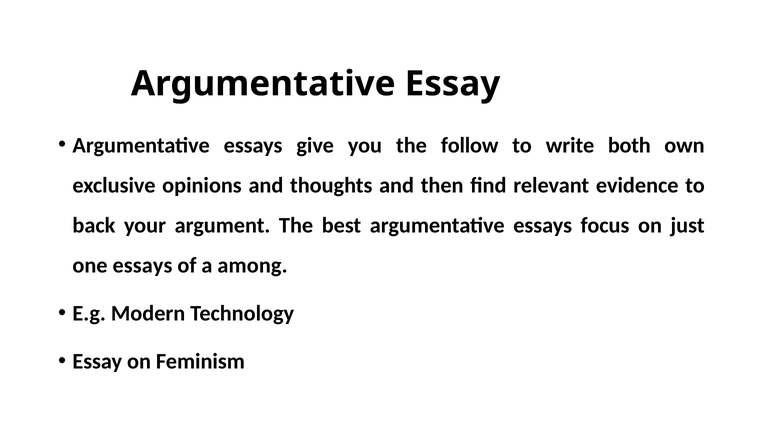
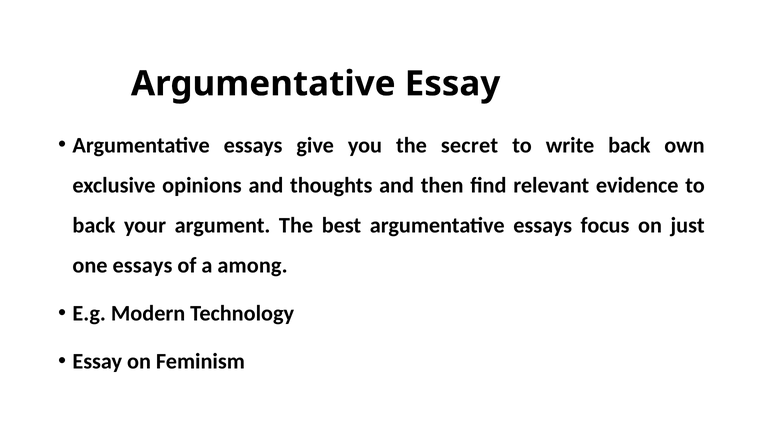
follow: follow -> secret
write both: both -> back
